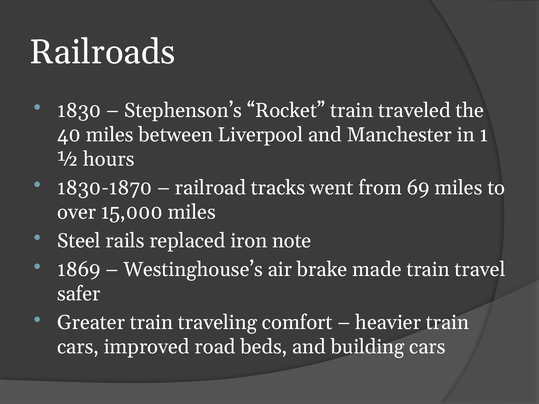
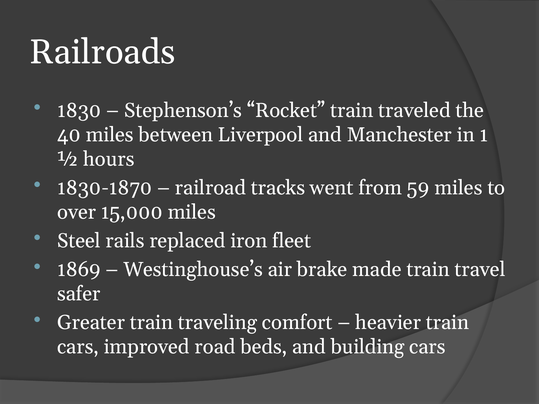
69: 69 -> 59
note: note -> fleet
